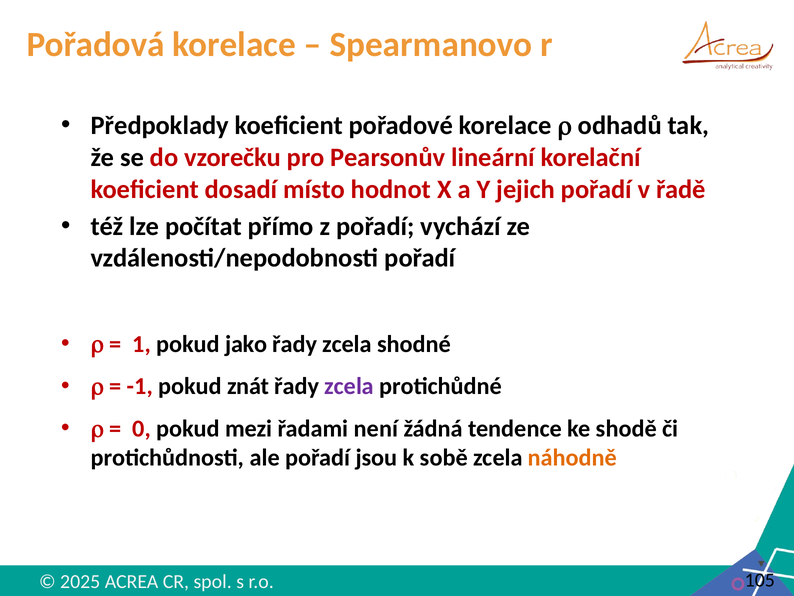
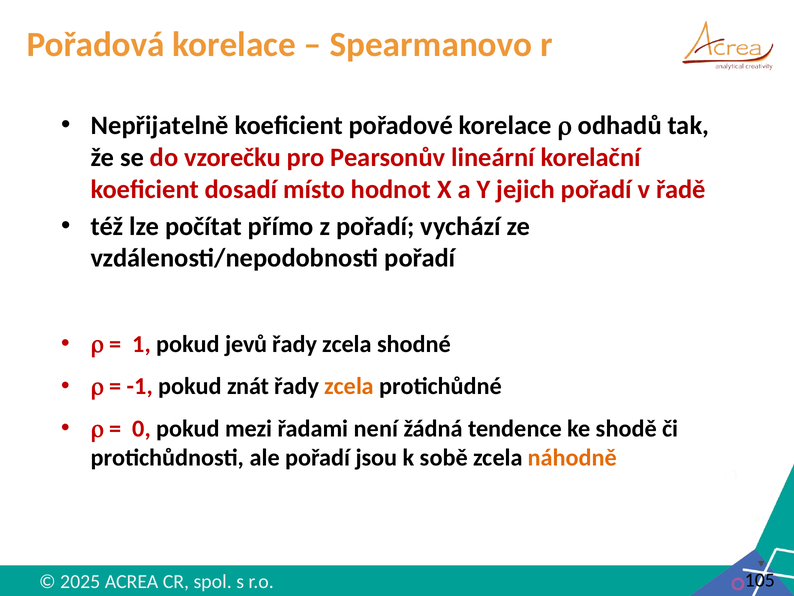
Předpoklady: Předpoklady -> Nepřijatelně
jako: jako -> jevů
zcela at (349, 386) colour: purple -> orange
